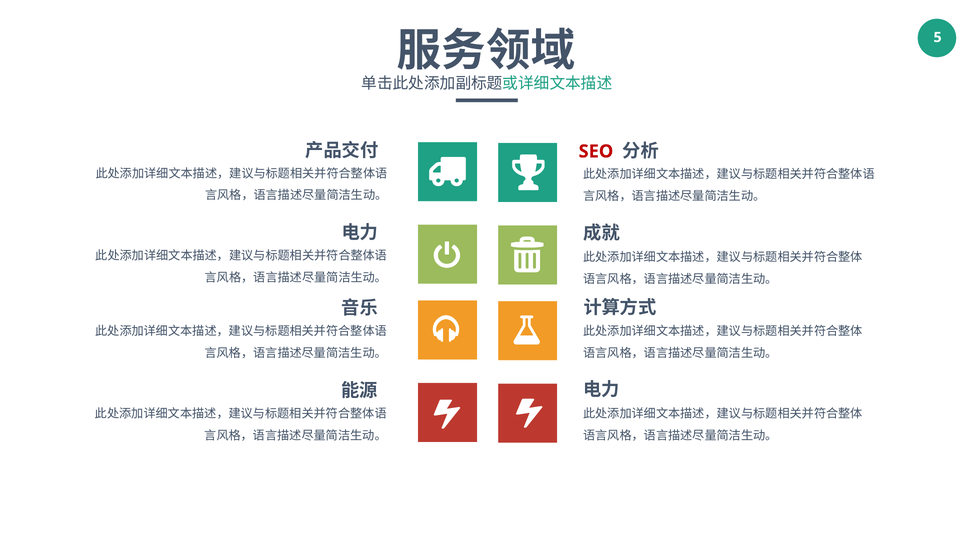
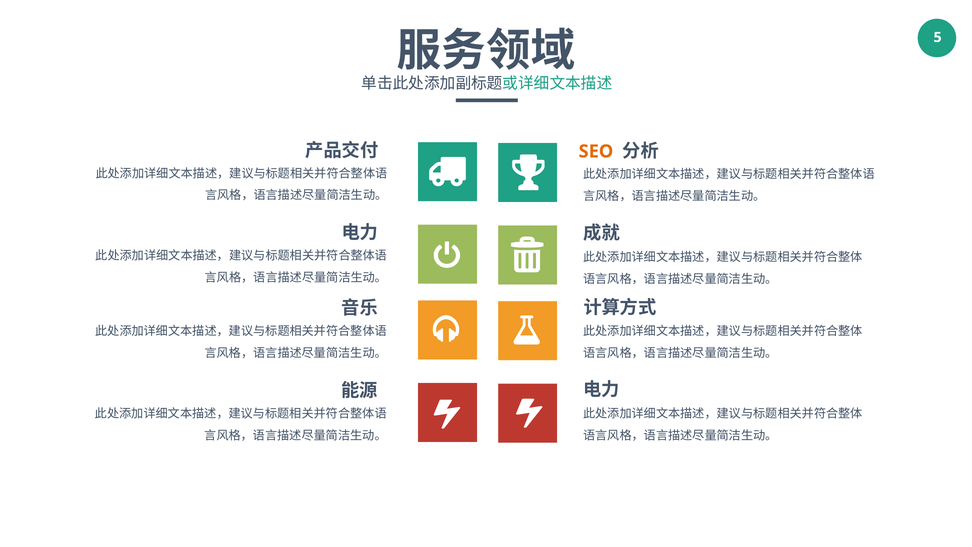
SEO colour: red -> orange
